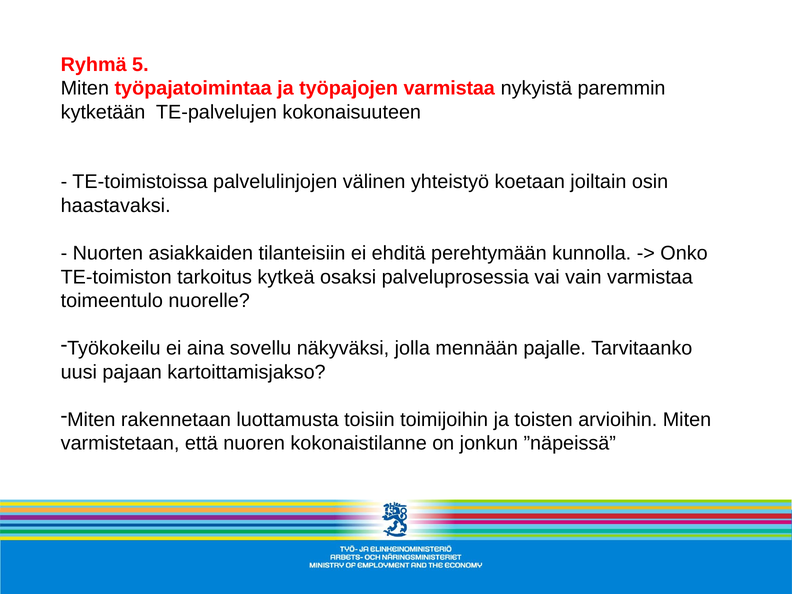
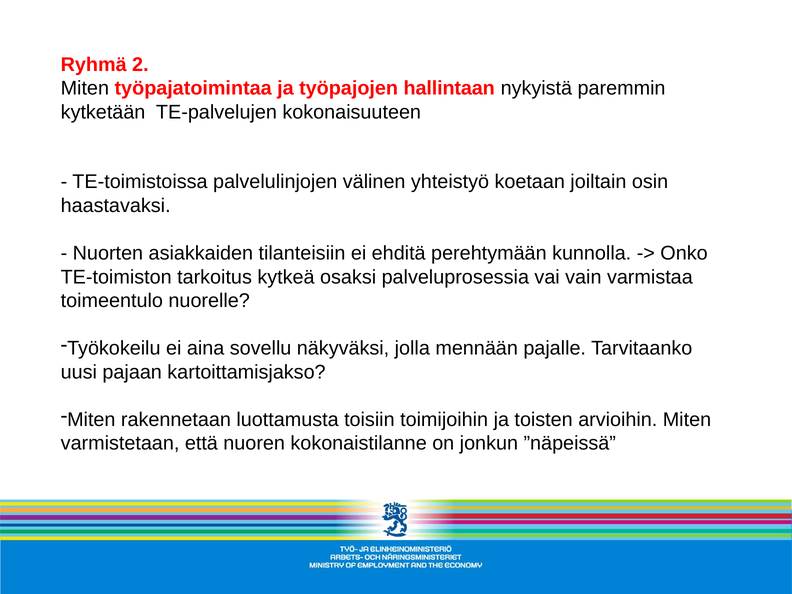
5: 5 -> 2
työpajojen varmistaa: varmistaa -> hallintaan
